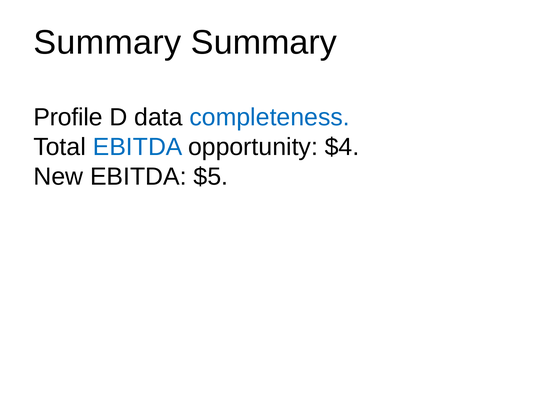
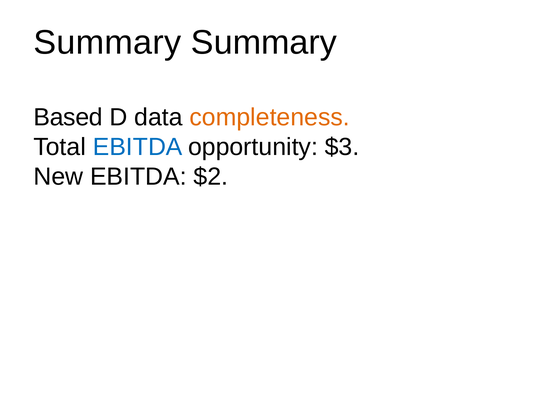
Profile: Profile -> Based
completeness colour: blue -> orange
$4: $4 -> $3
$5: $5 -> $2
